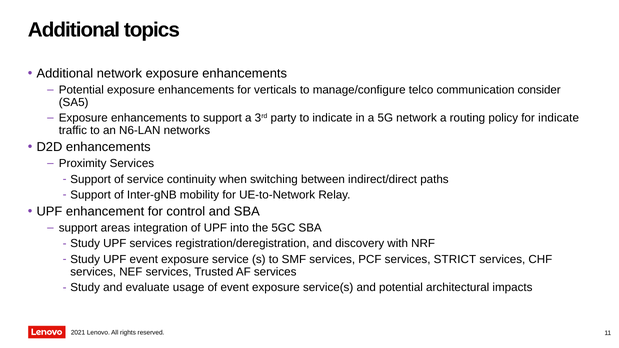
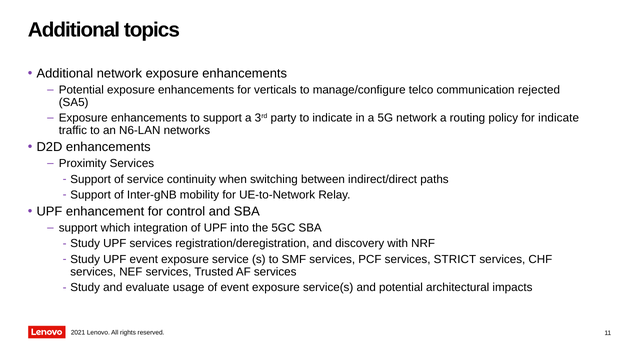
consider: consider -> rejected
areas: areas -> which
